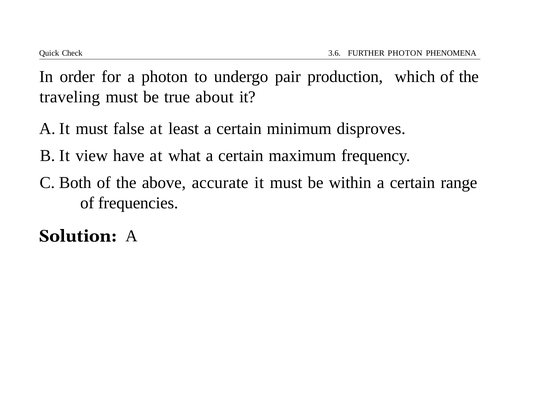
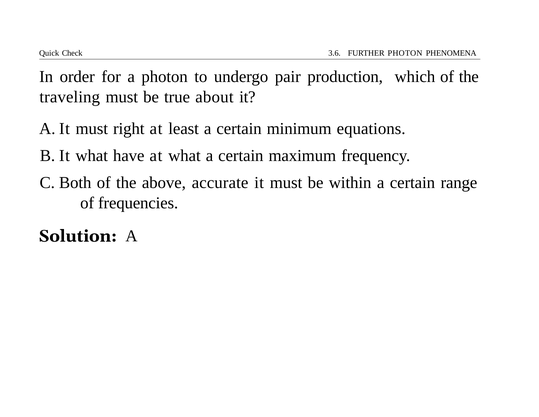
false: false -> right
disproves: disproves -> equations
view at (92, 155): view -> what
